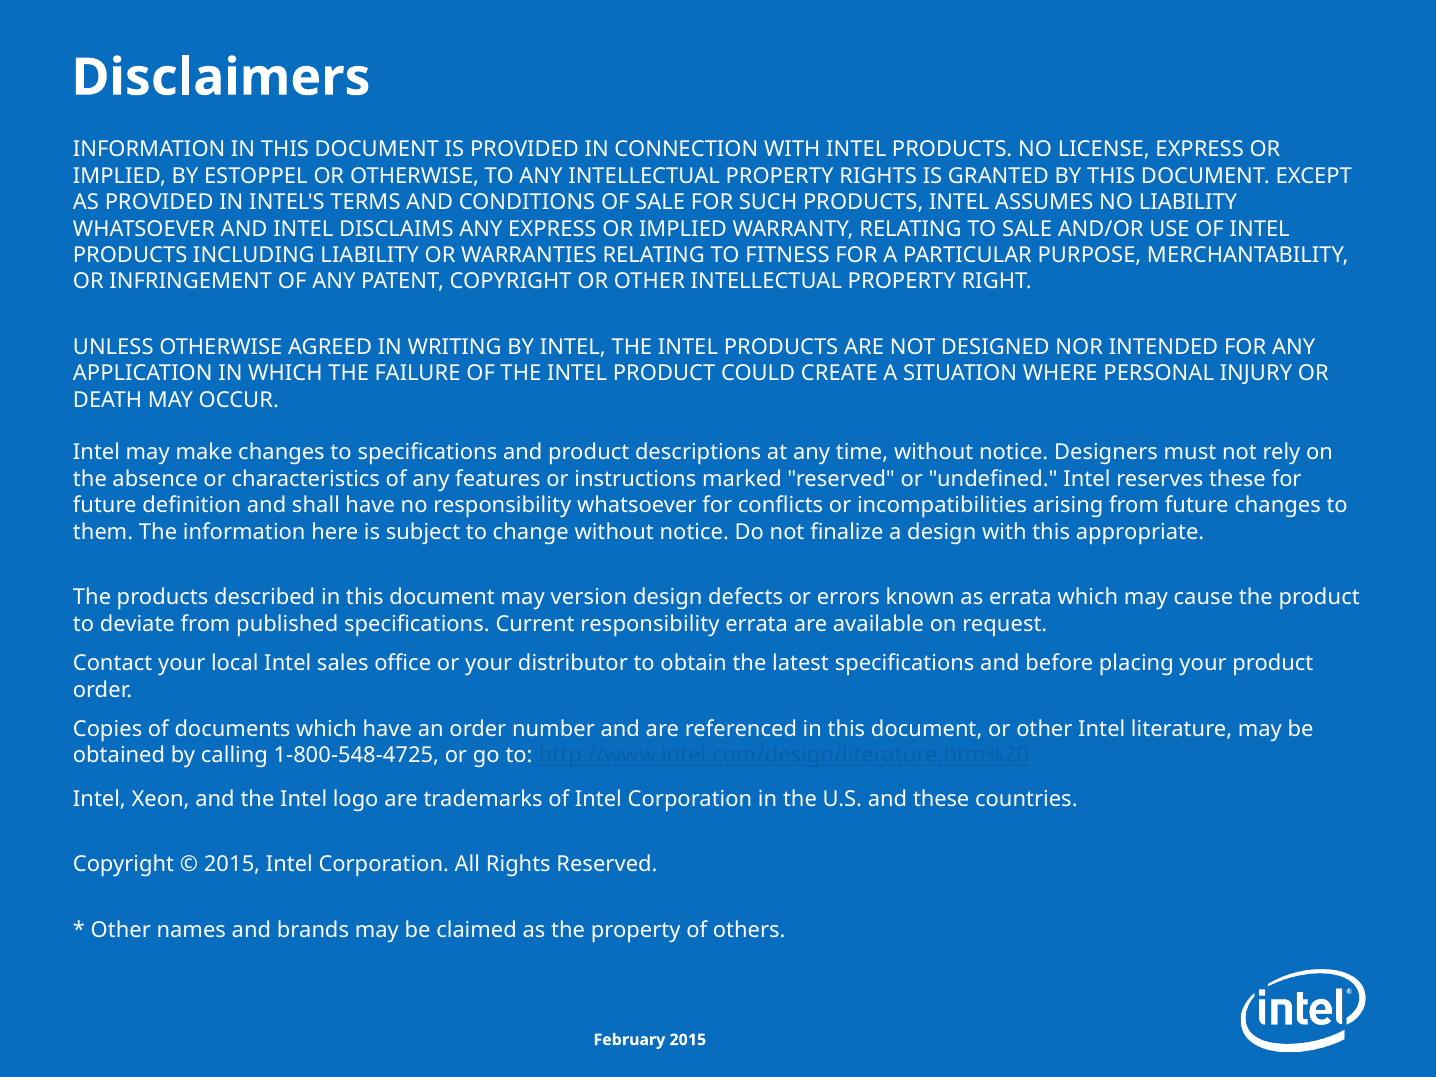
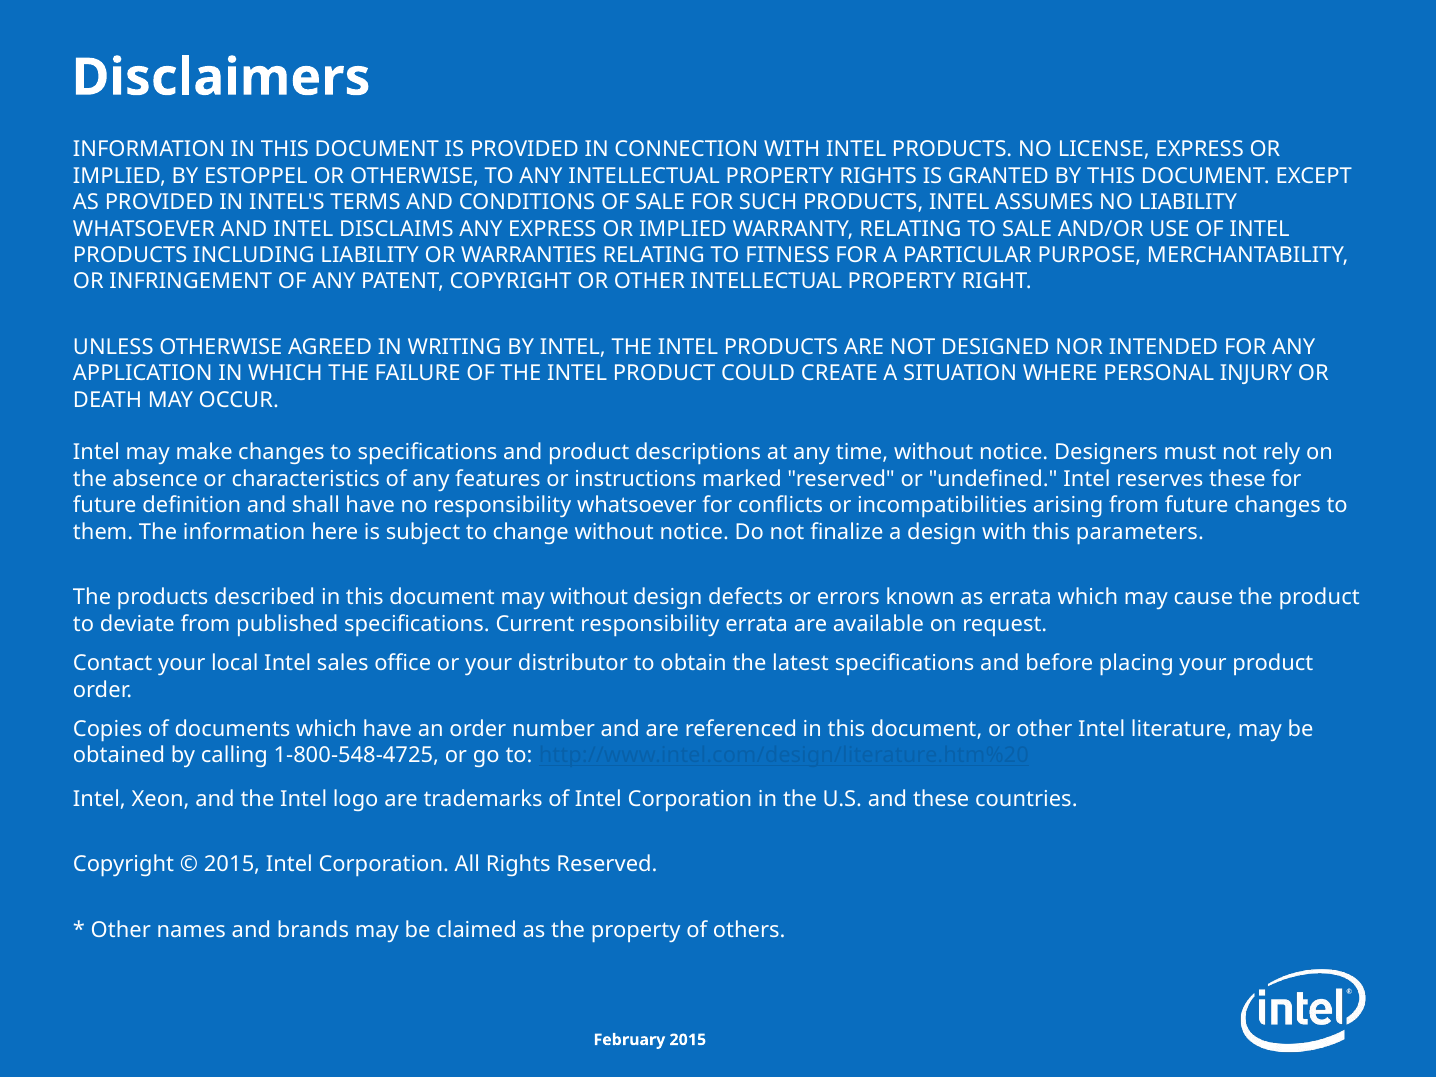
appropriate: appropriate -> parameters
may version: version -> without
